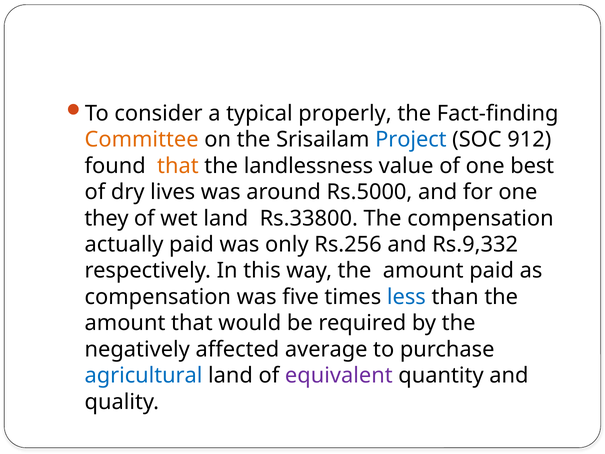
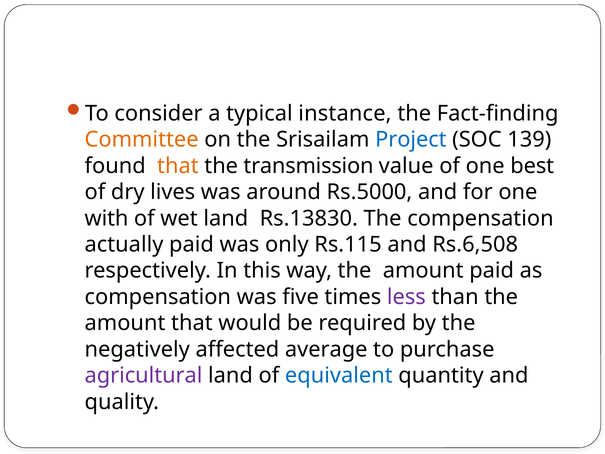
properly: properly -> instance
912: 912 -> 139
landlessness: landlessness -> transmission
they: they -> with
Rs.33800: Rs.33800 -> Rs.13830
Rs.256: Rs.256 -> Rs.115
Rs.9,332: Rs.9,332 -> Rs.6,508
less colour: blue -> purple
agricultural colour: blue -> purple
equivalent colour: purple -> blue
